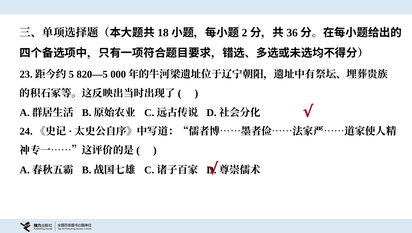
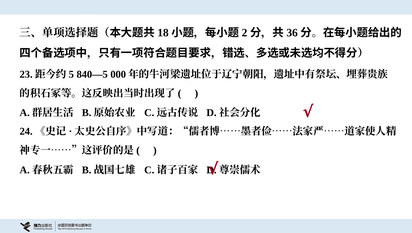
820—5: 820—5 -> 840—5
